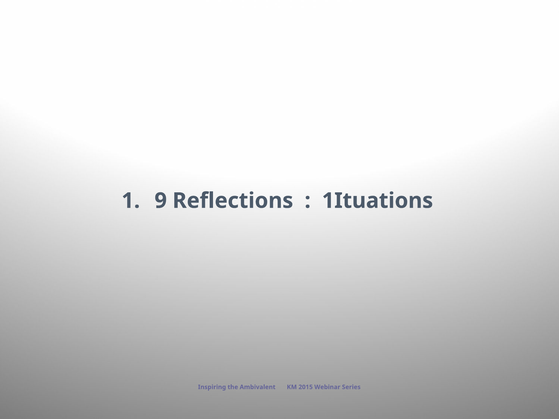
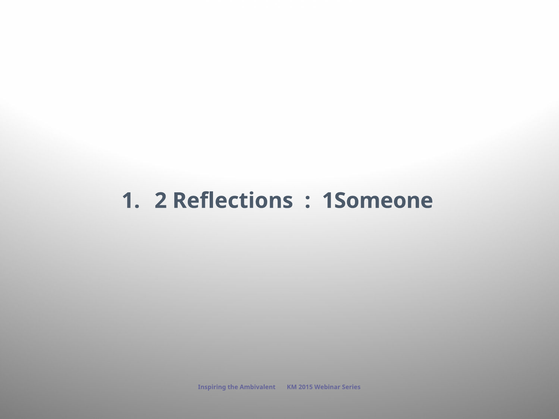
9: 9 -> 2
1Ituations: 1Ituations -> 1Someone
